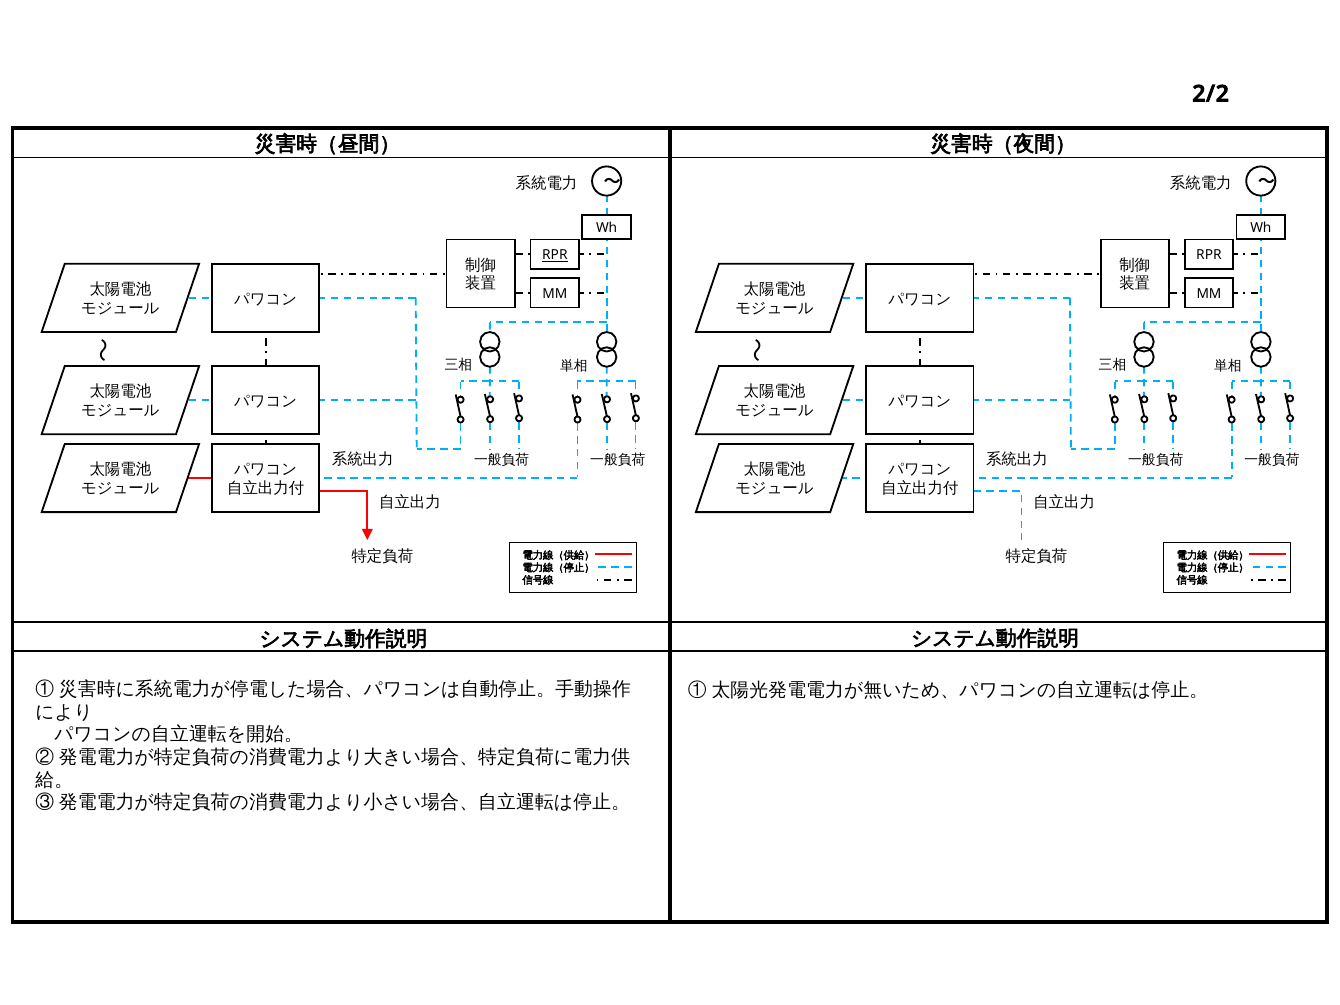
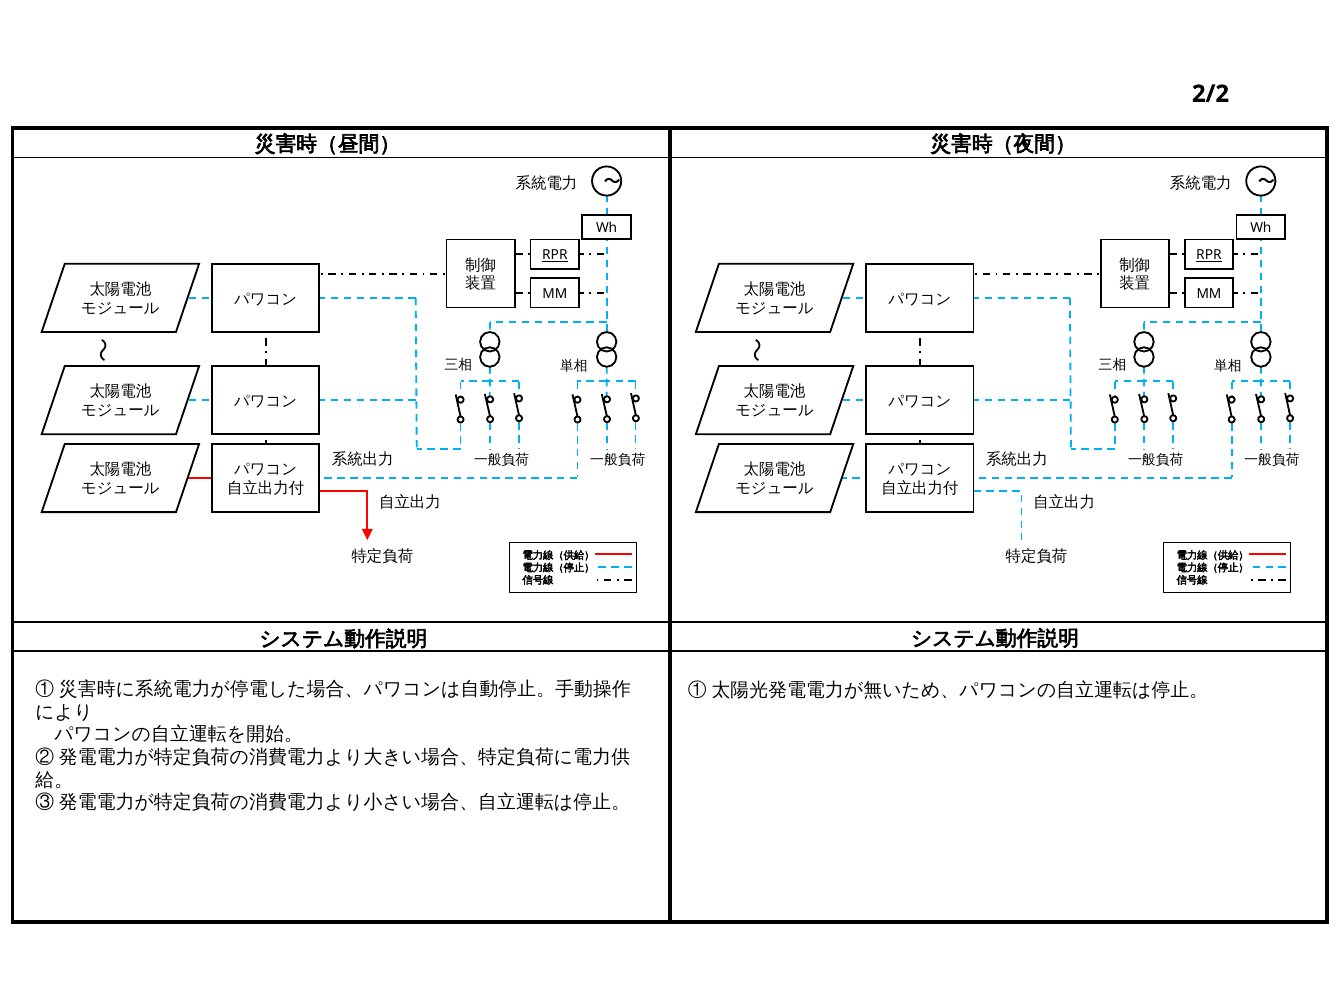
RPR at (1209, 255) underline: none -> present
